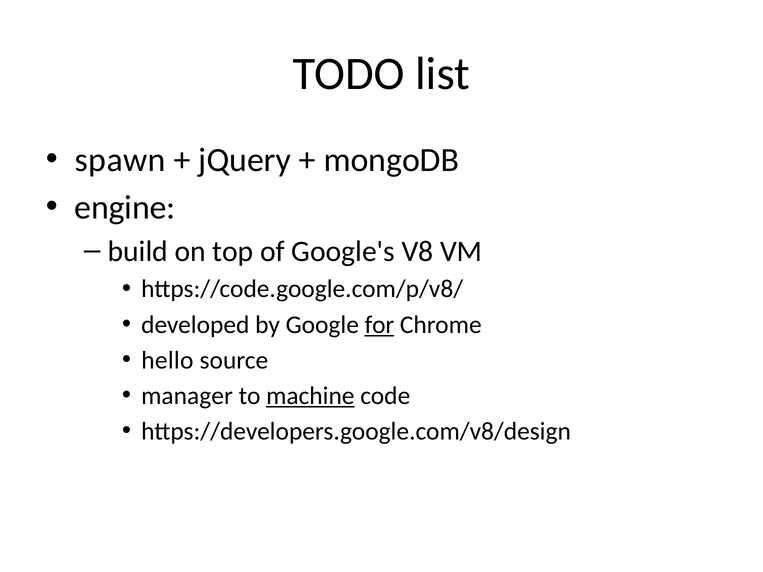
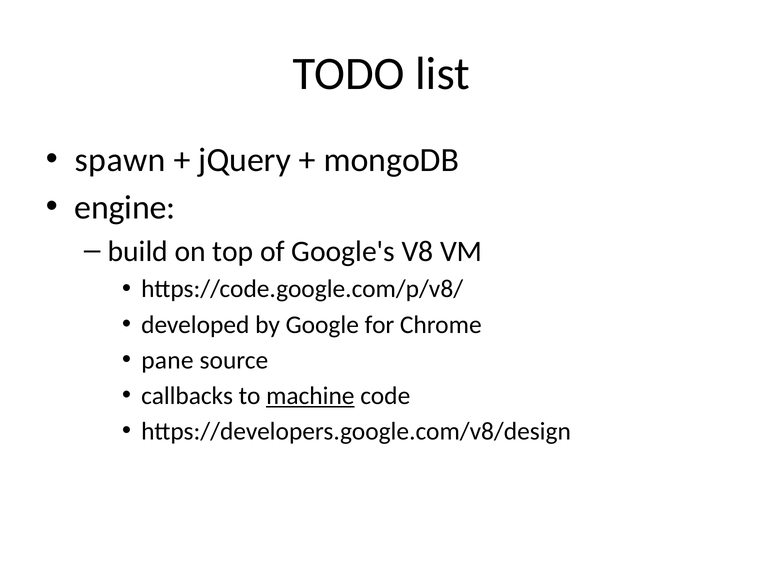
for underline: present -> none
hello: hello -> pane
manager: manager -> callbacks
